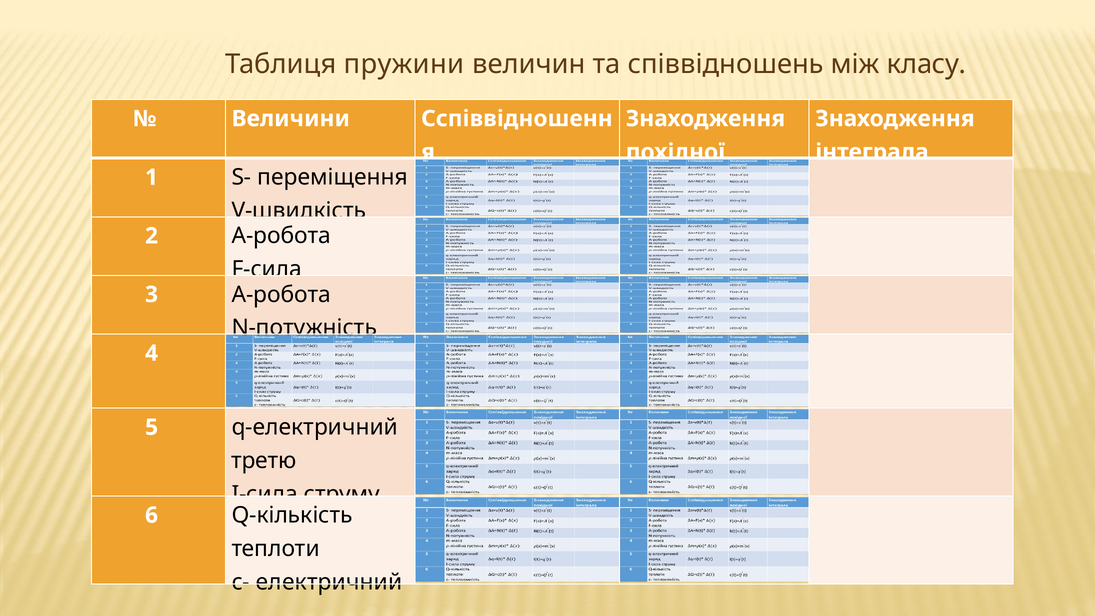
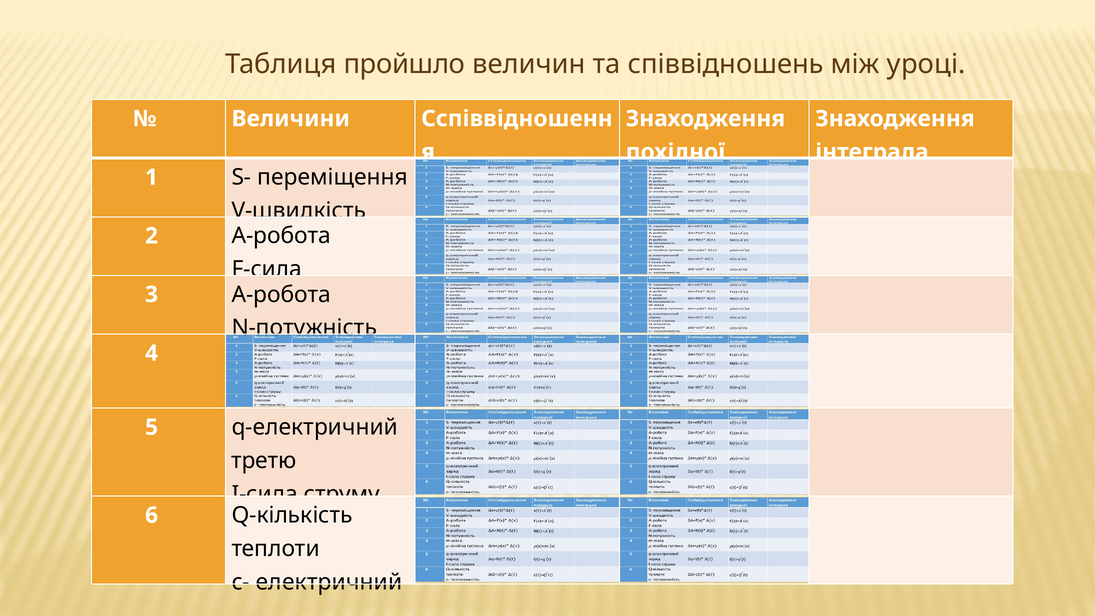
пружини: пружини -> пройшло
класу: класу -> уроці
